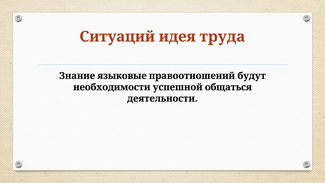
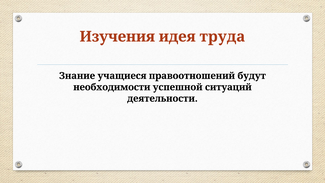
Ситуаций: Ситуаций -> Изучения
языковые: языковые -> учащиеся
общаться: общаться -> ситуаций
